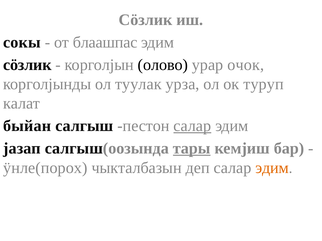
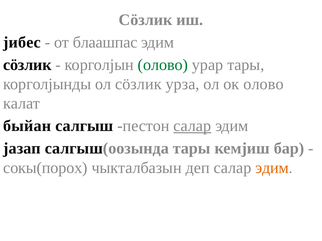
сокы: сокы -> jибес
олово at (163, 65) colour: black -> green
урар очок: очок -> тары
ол туулак: туулак -> сöзлик
ок туруп: туруп -> олово
тары at (192, 149) underline: present -> none
ÿнле(порох: ÿнле(порох -> сокы(порох
